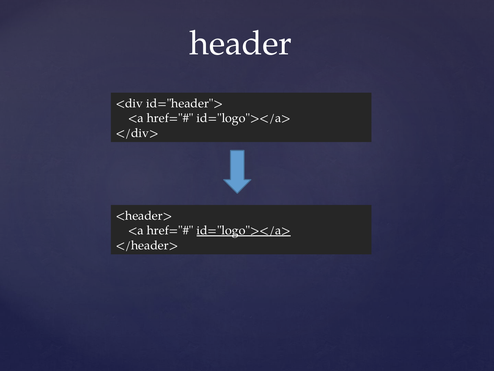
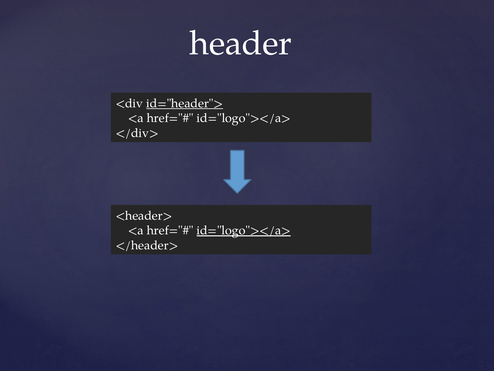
id="header"> underline: none -> present
